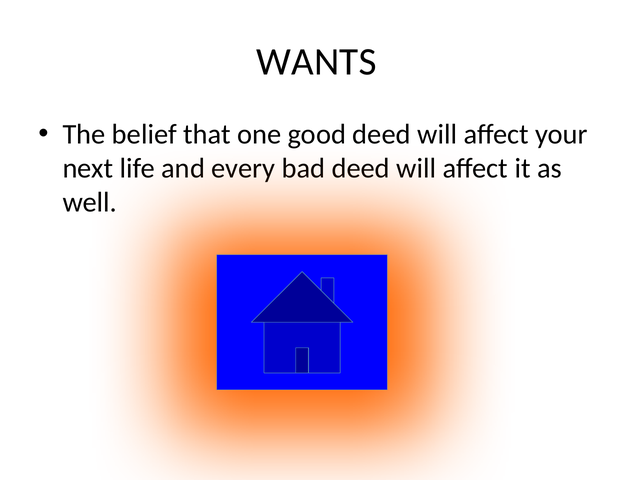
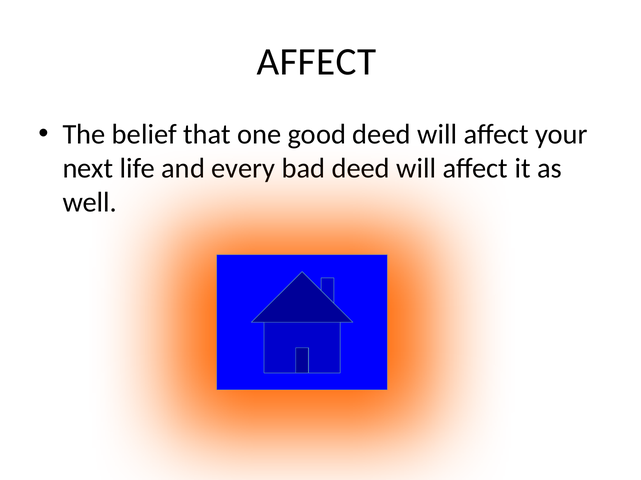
WANTS at (317, 62): WANTS -> AFFECT
